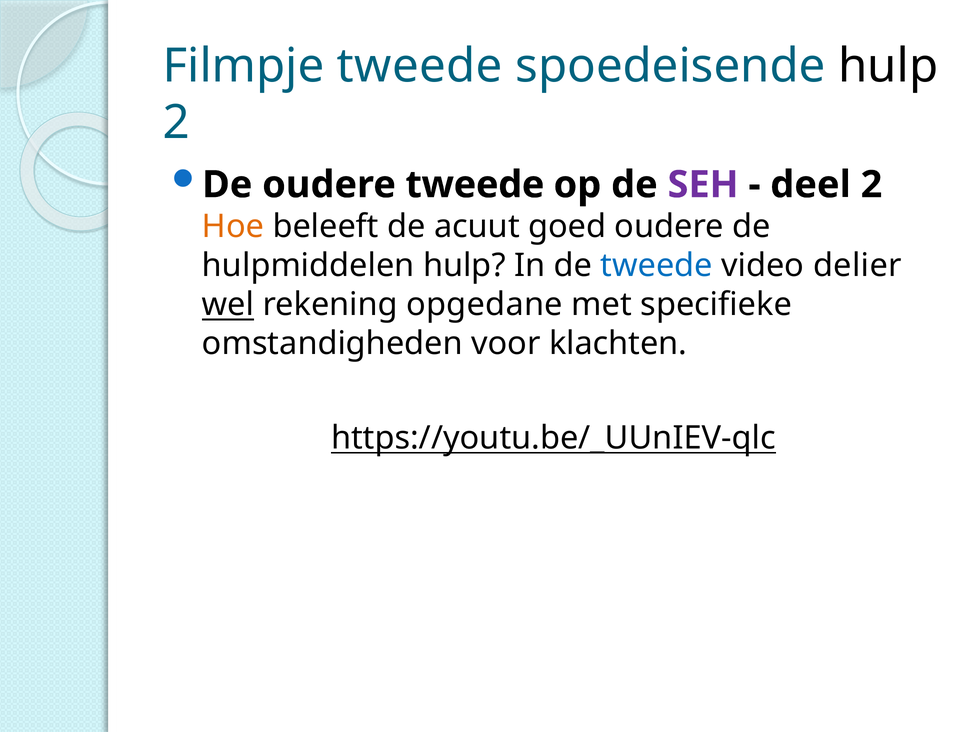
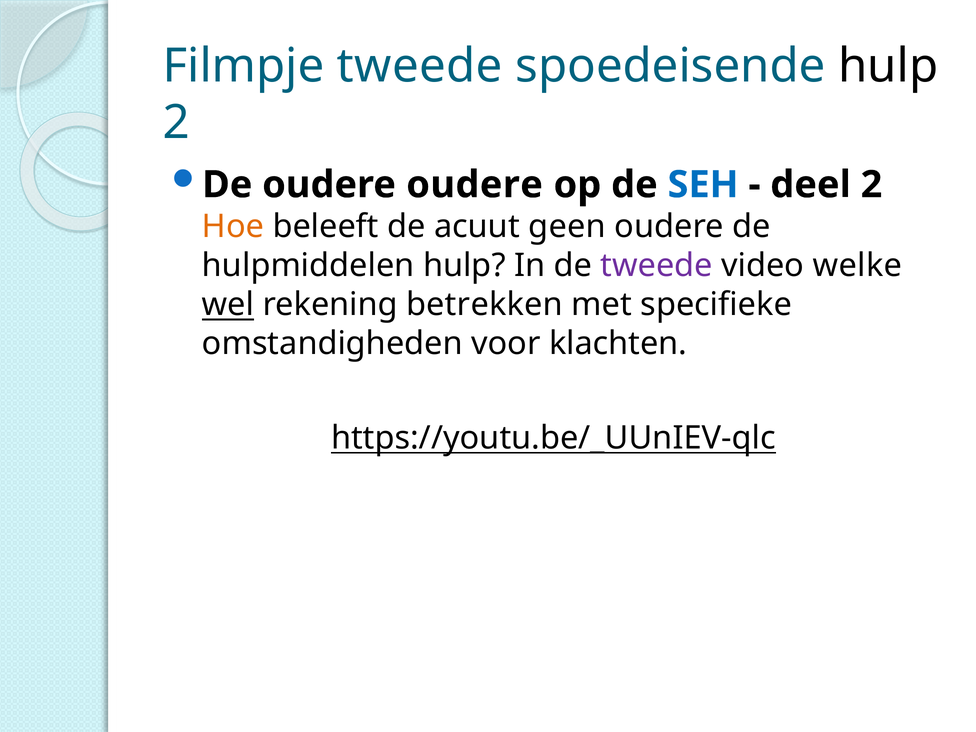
oudere tweede: tweede -> oudere
SEH colour: purple -> blue
goed: goed -> geen
tweede at (657, 266) colour: blue -> purple
delier: delier -> welke
opgedane: opgedane -> betrekken
